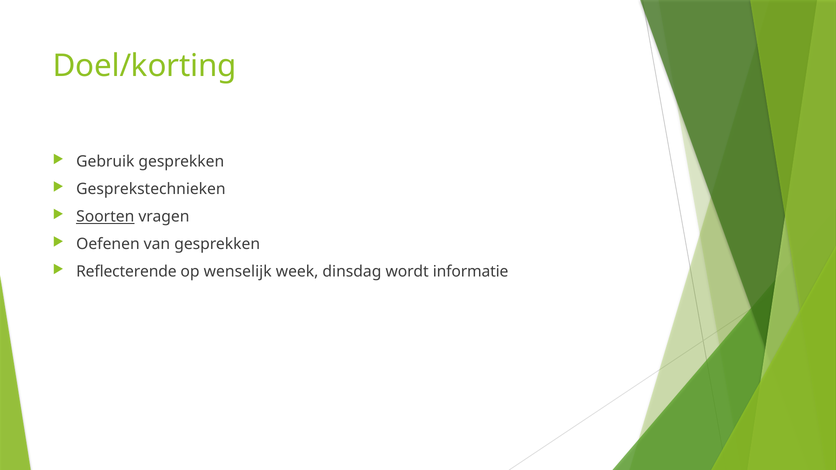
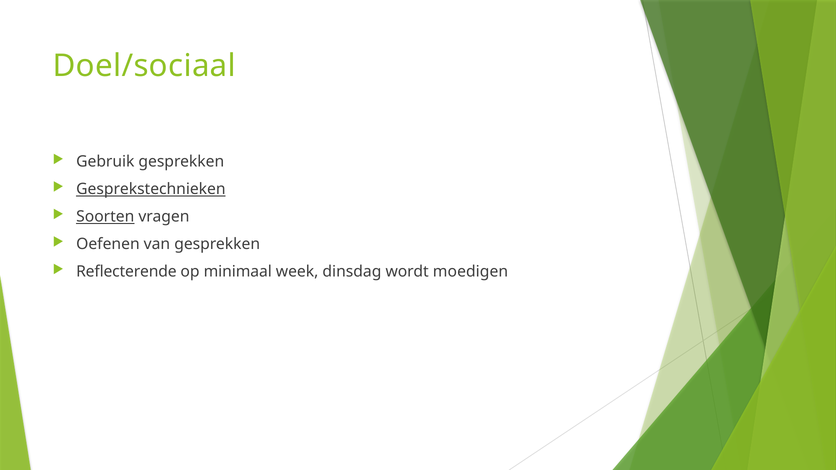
Doel/korting: Doel/korting -> Doel/sociaal
Gesprekstechnieken underline: none -> present
wenselijk: wenselijk -> minimaal
informatie: informatie -> moedigen
